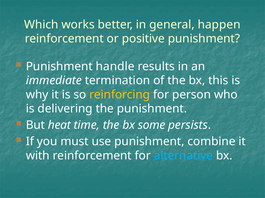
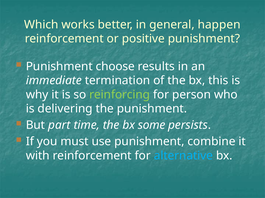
handle: handle -> choose
reinforcing colour: yellow -> light green
heat: heat -> part
